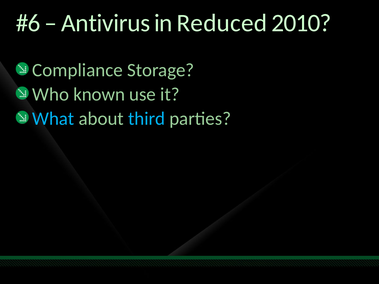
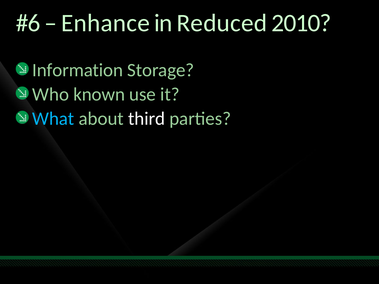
Antivirus: Antivirus -> Enhance
Compliance: Compliance -> Information
third colour: light blue -> white
